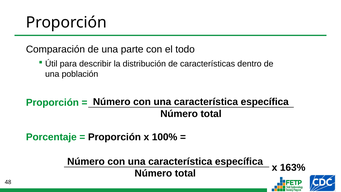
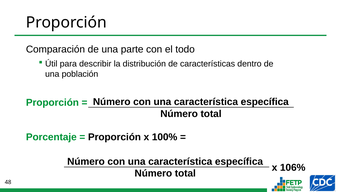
163%: 163% -> 106%
